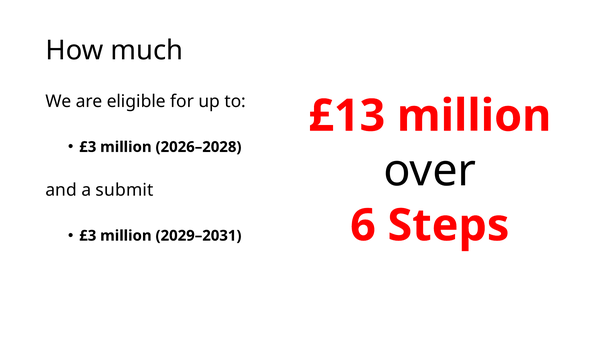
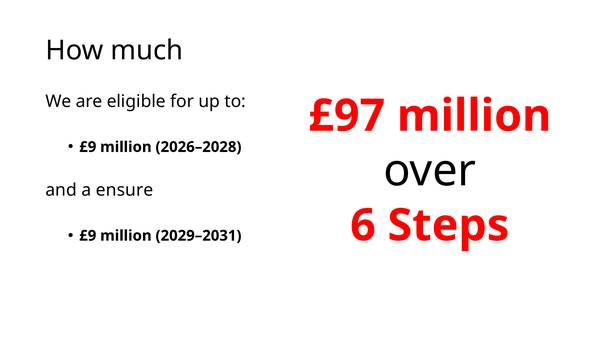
£13: £13 -> £97
£3 at (88, 147): £3 -> £9
submit: submit -> ensure
£3 at (88, 235): £3 -> £9
